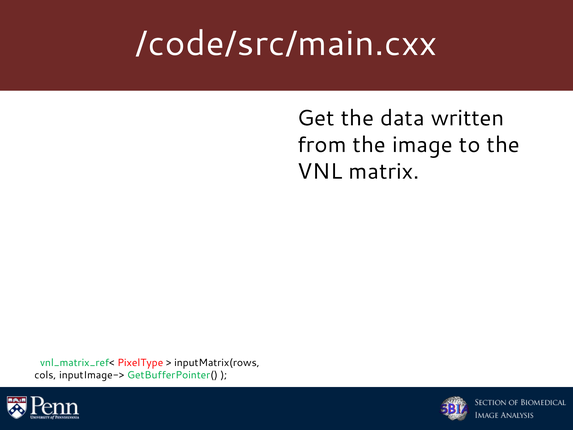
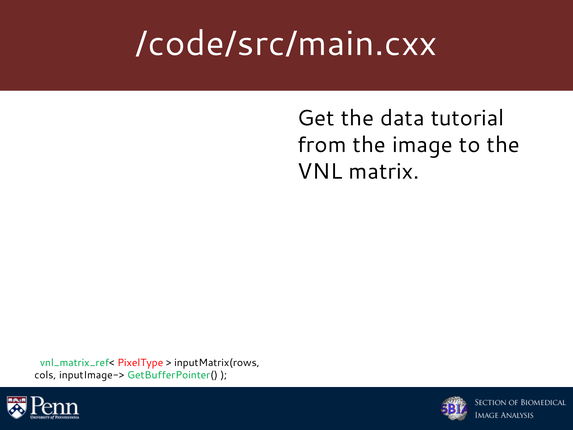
written: written -> tutorial
